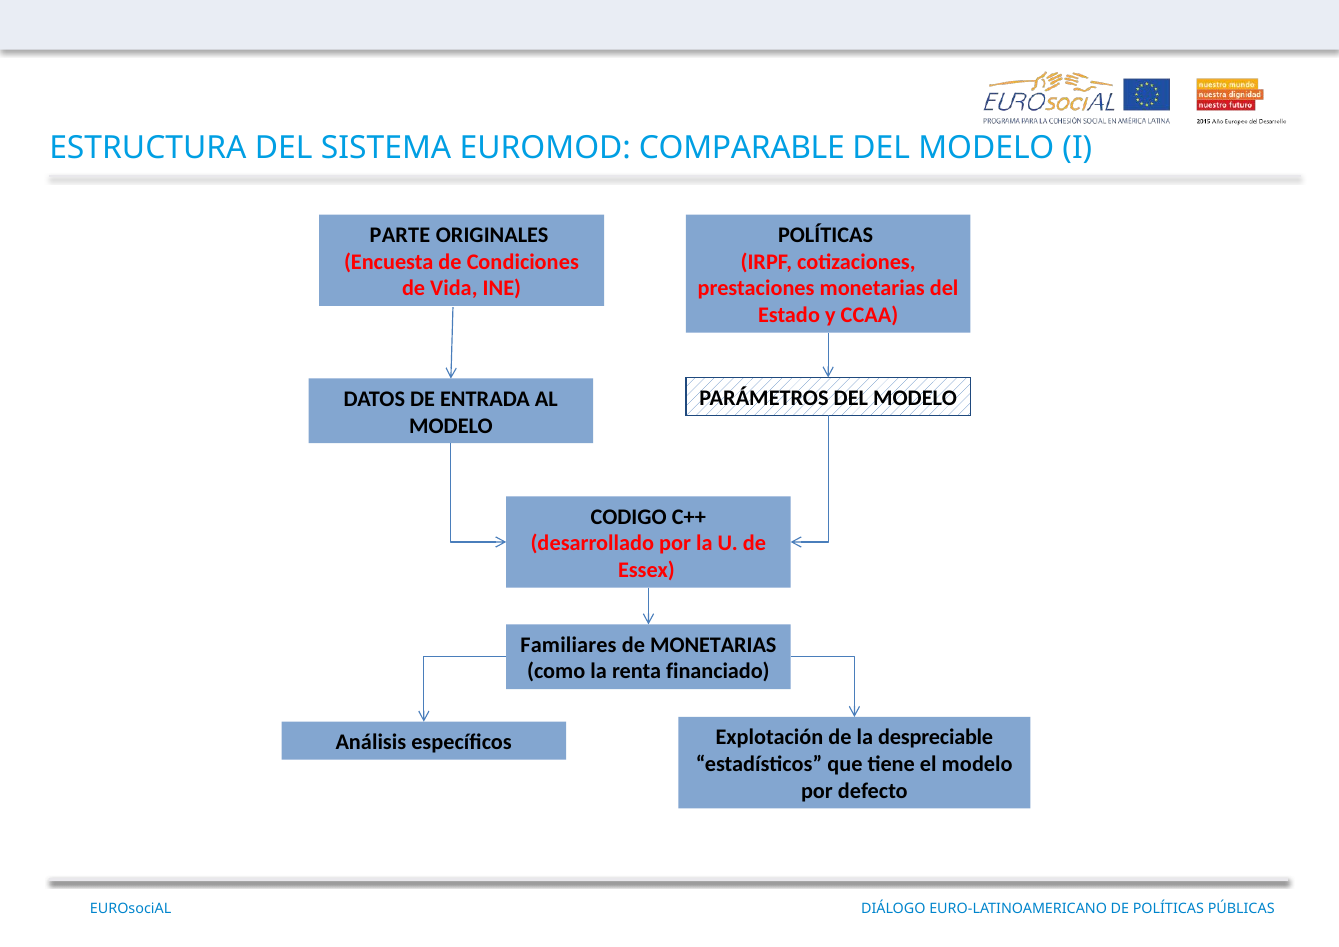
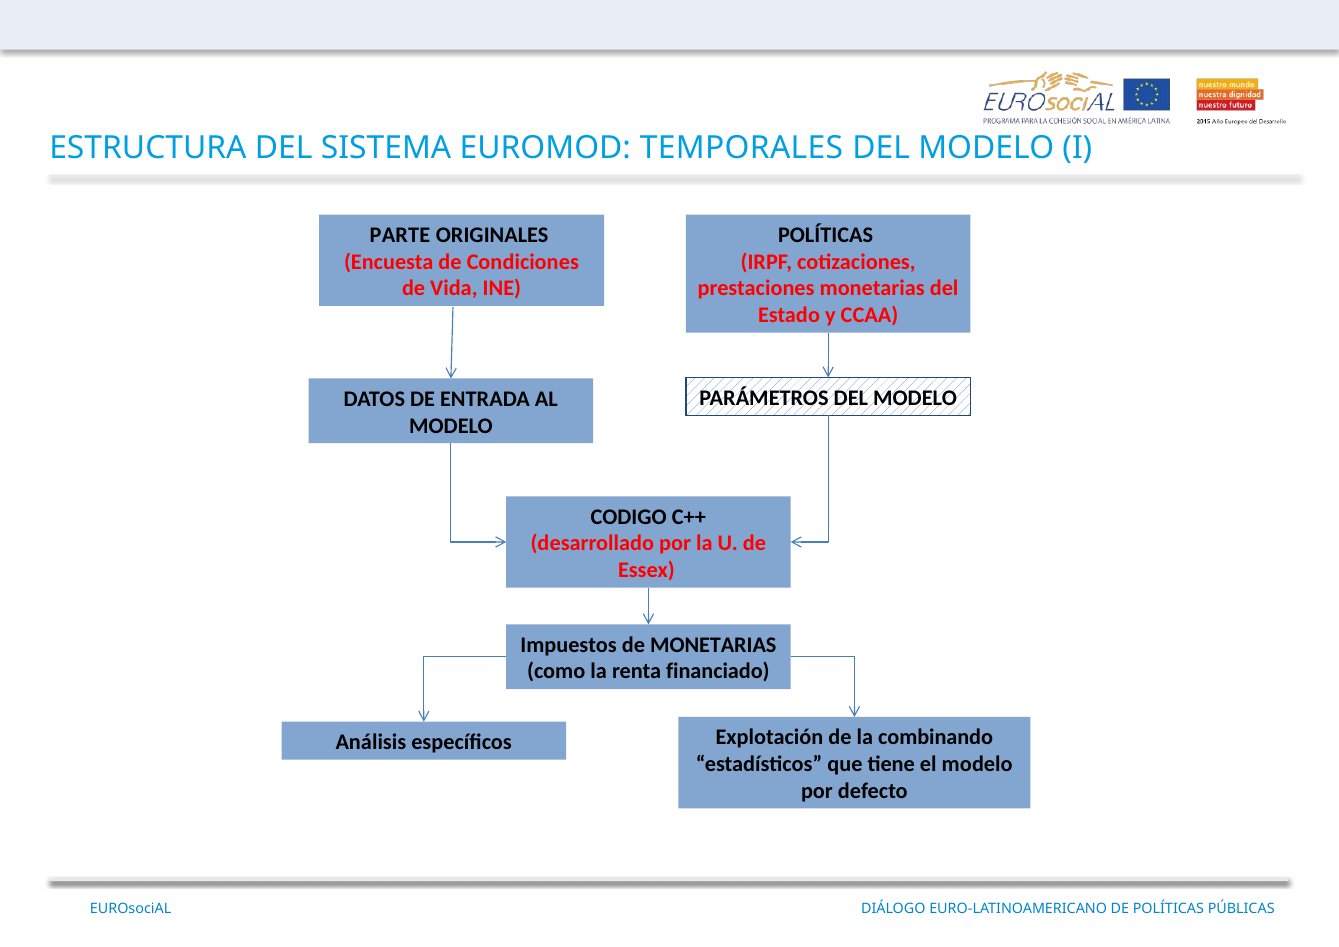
COMPARABLE: COMPARABLE -> TEMPORALES
Familiares: Familiares -> Impuestos
despreciable: despreciable -> combinando
